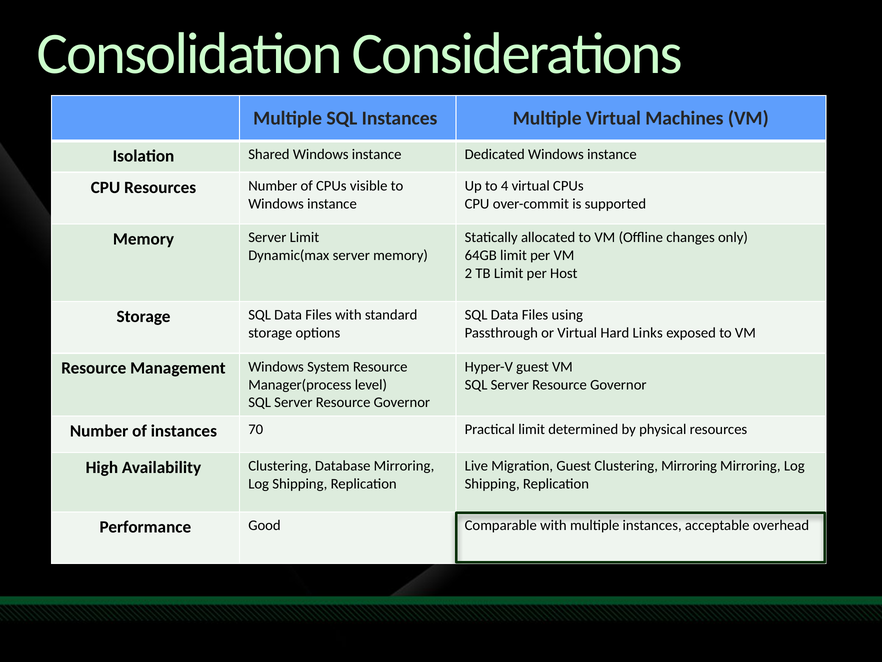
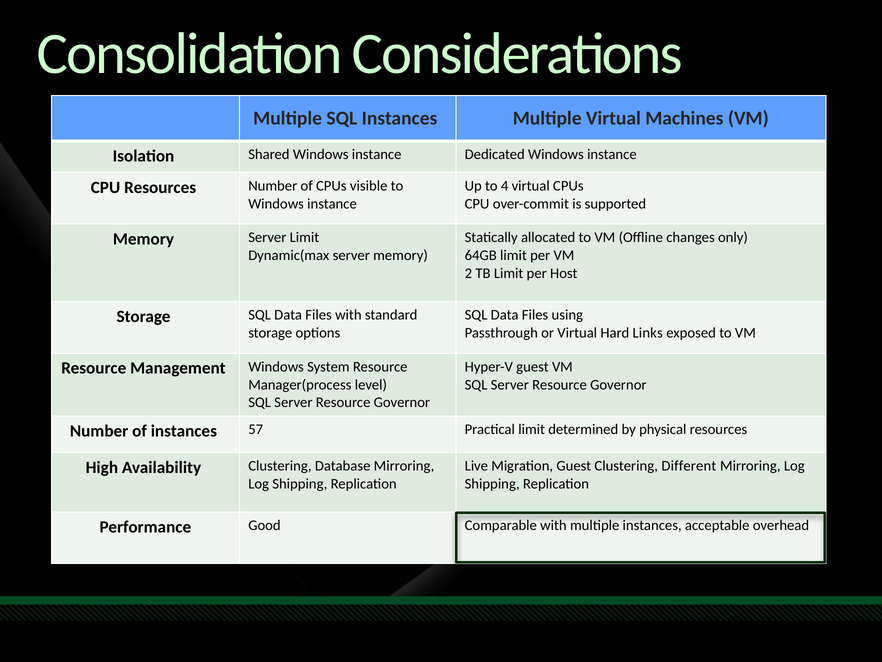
70: 70 -> 57
Clustering Mirroring: Mirroring -> Different
